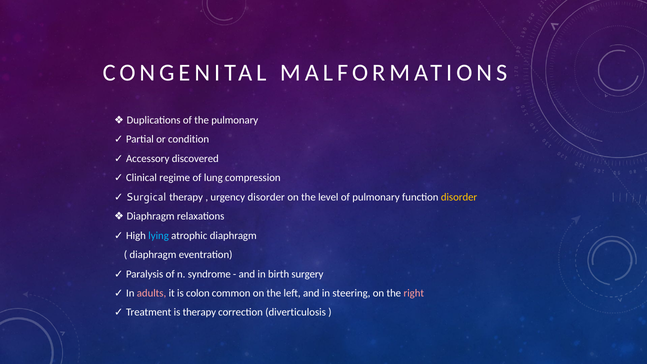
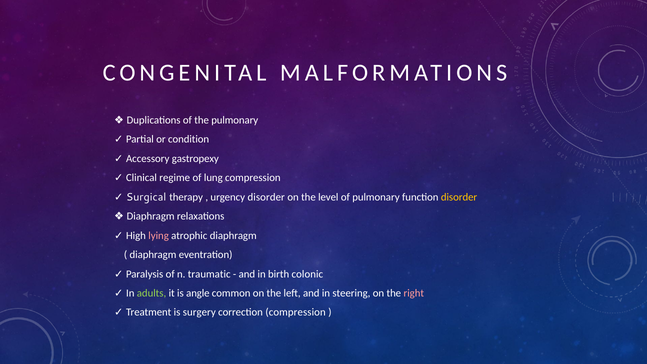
discovered: discovered -> gastropexy
lying colour: light blue -> pink
syndrome: syndrome -> traumatic
surgery: surgery -> colonic
adults colour: pink -> light green
colon: colon -> angle
is therapy: therapy -> surgery
correction diverticulosis: diverticulosis -> compression
